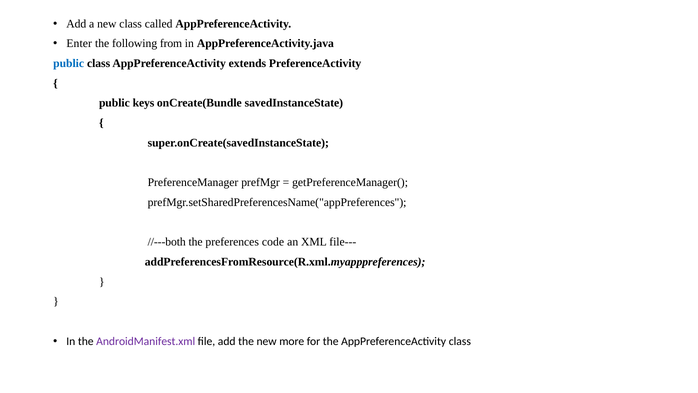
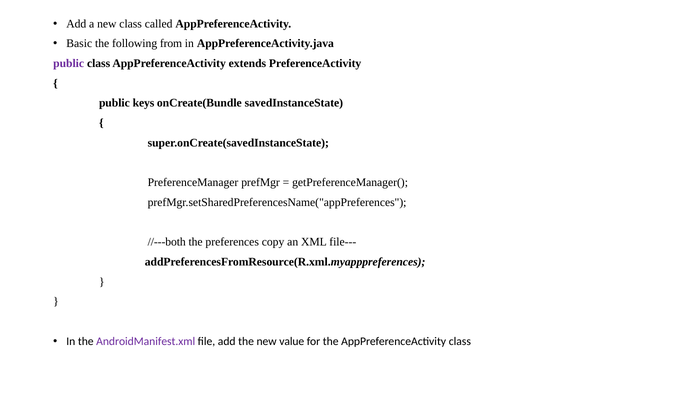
Enter: Enter -> Basic
public at (69, 63) colour: blue -> purple
code: code -> copy
more: more -> value
